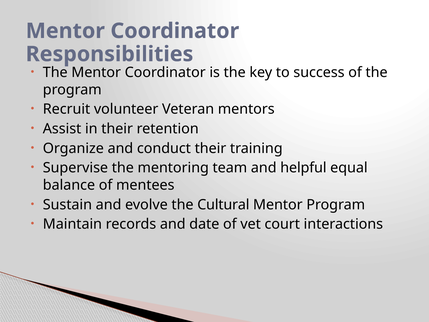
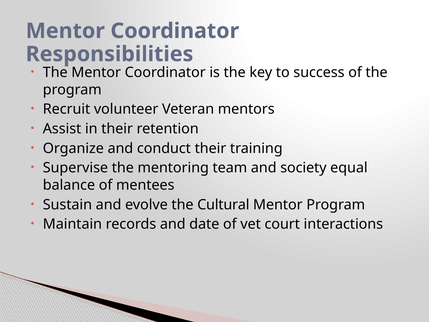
helpful: helpful -> society
